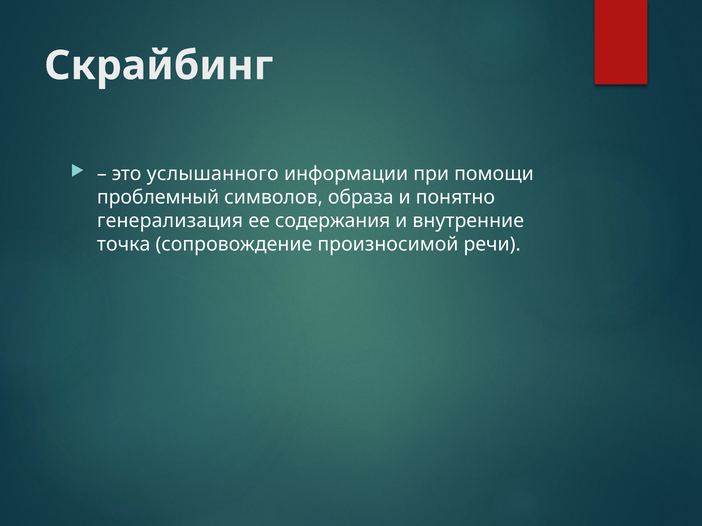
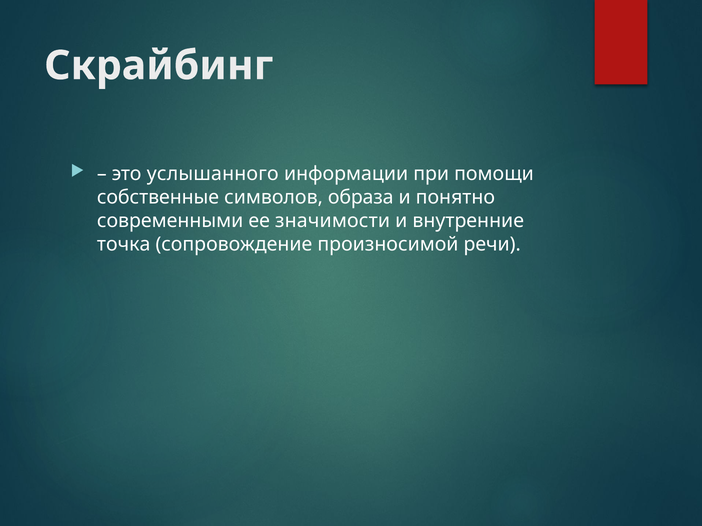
проблемный: проблемный -> собственные
генерализация: генерализация -> современными
содержания: содержания -> значимости
